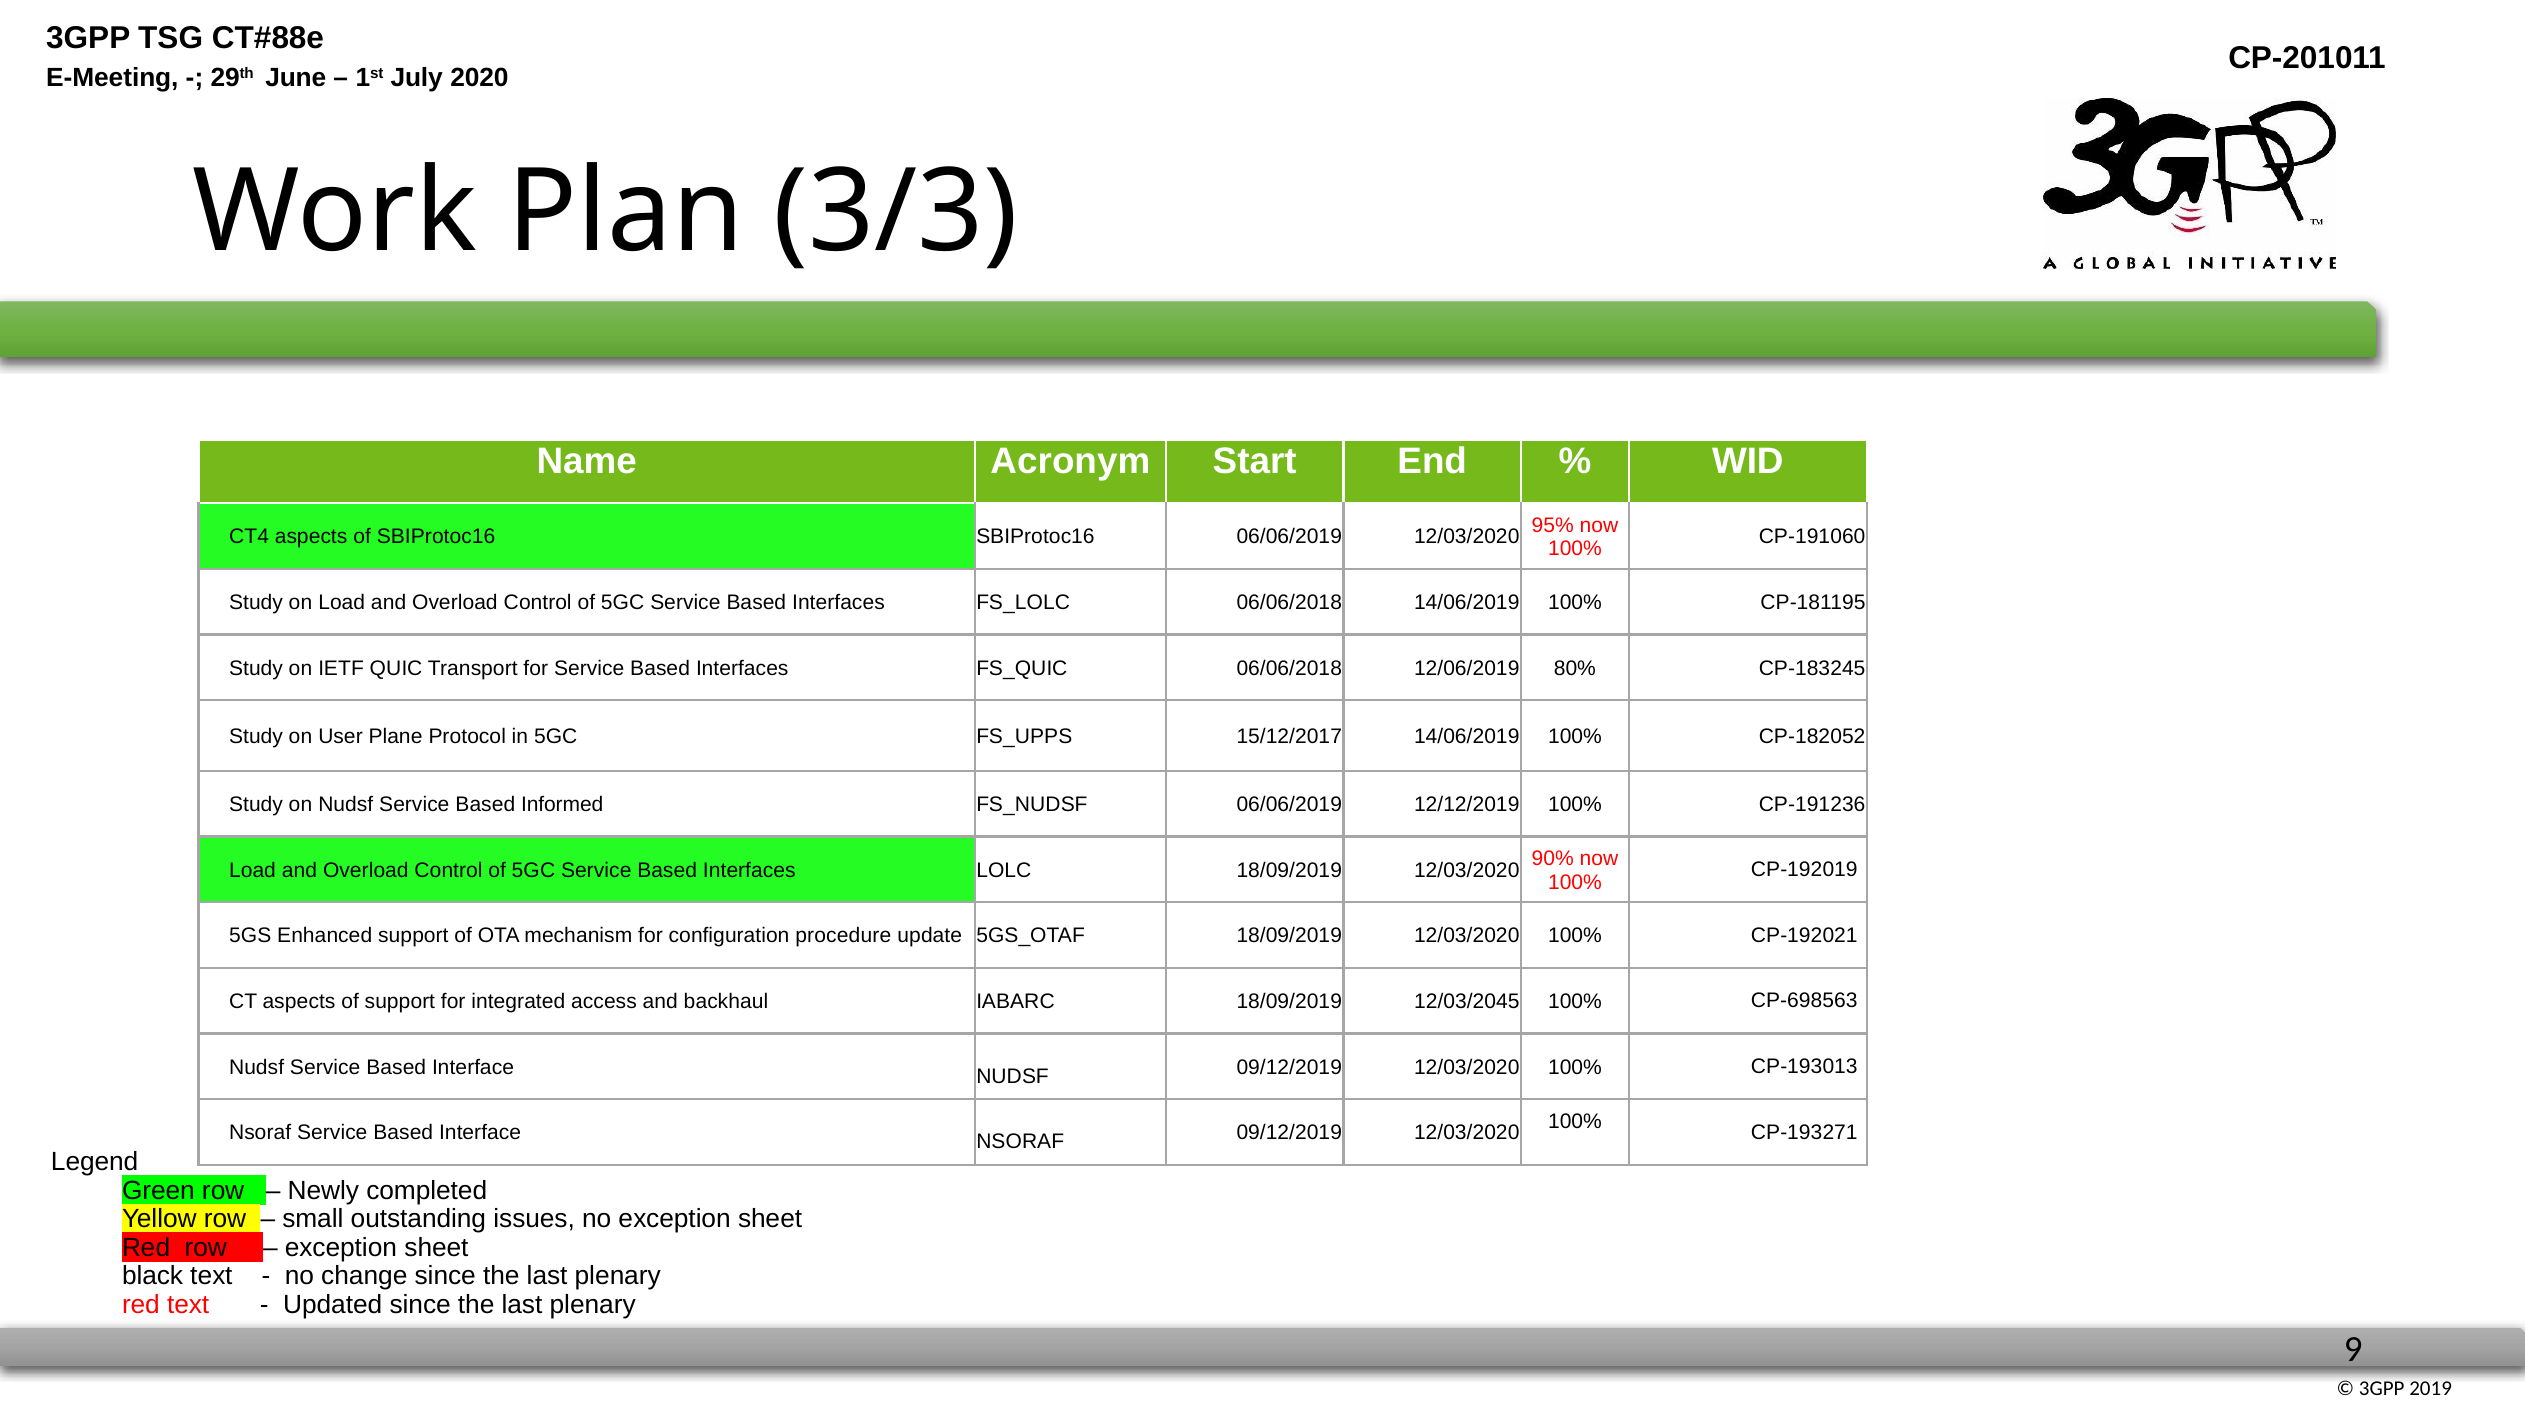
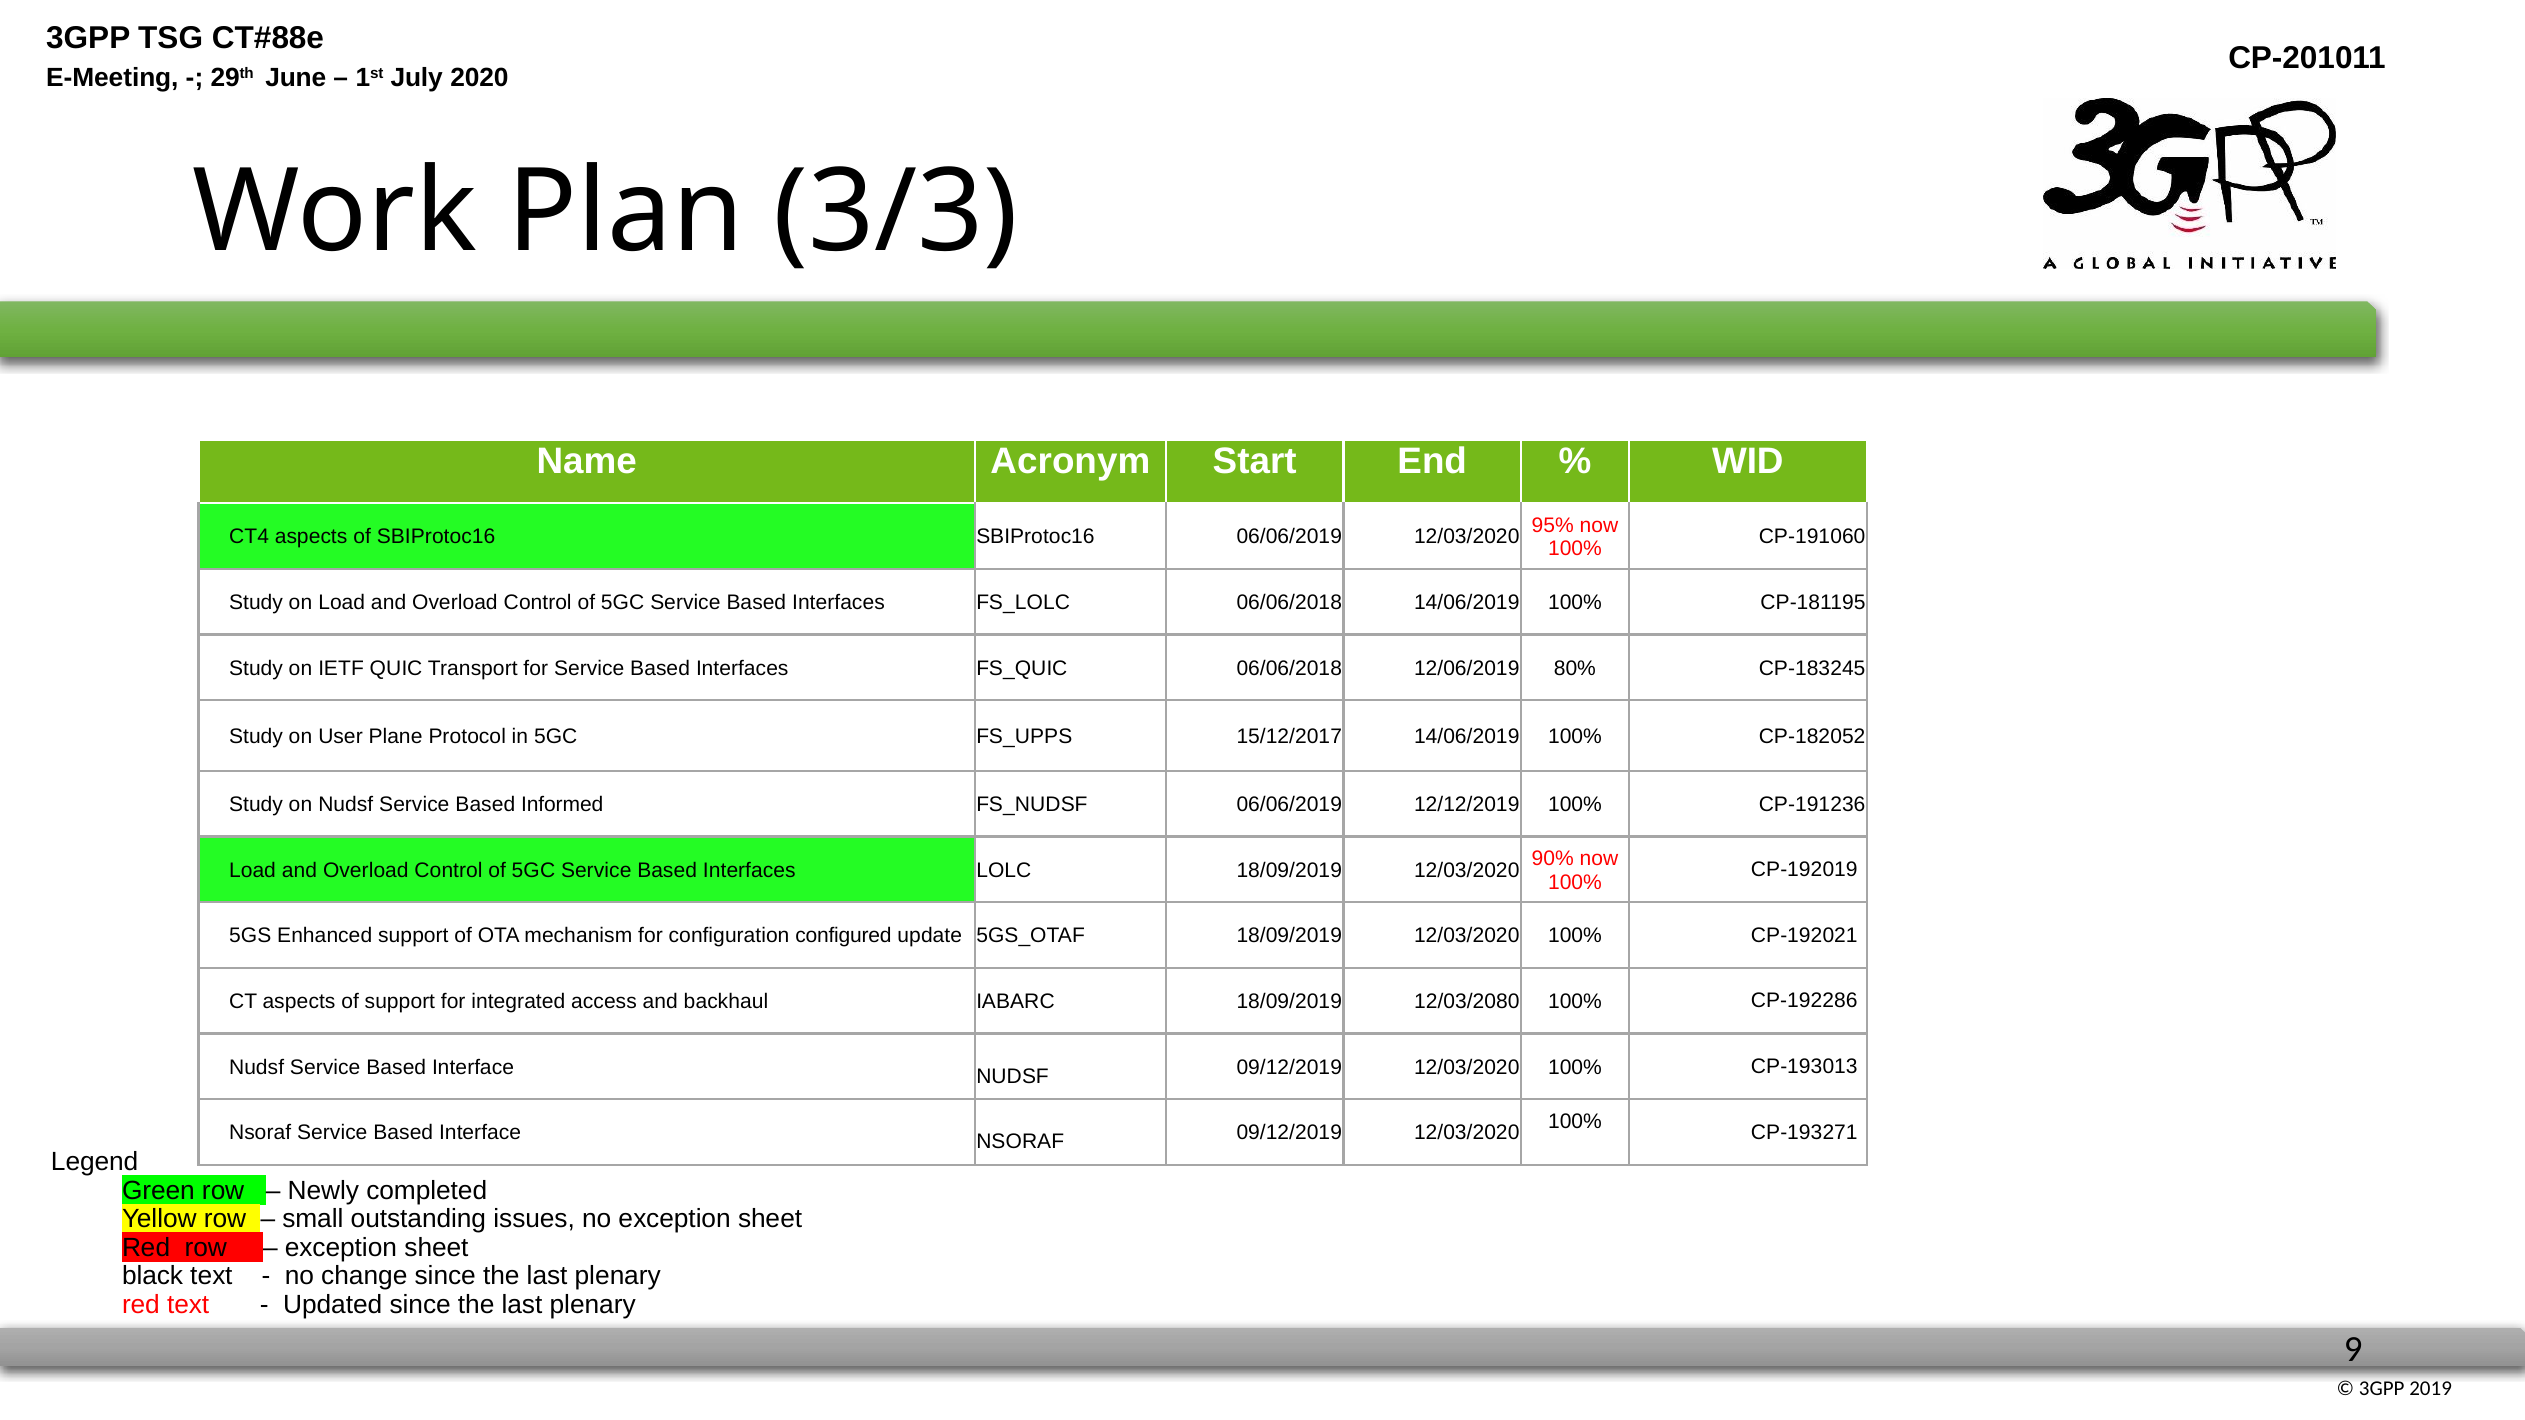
procedure: procedure -> configured
12/03/2045: 12/03/2045 -> 12/03/2080
CP-698563: CP-698563 -> CP-192286
